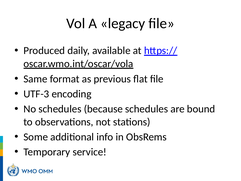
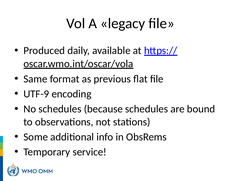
UTF-3: UTF-3 -> UTF-9
